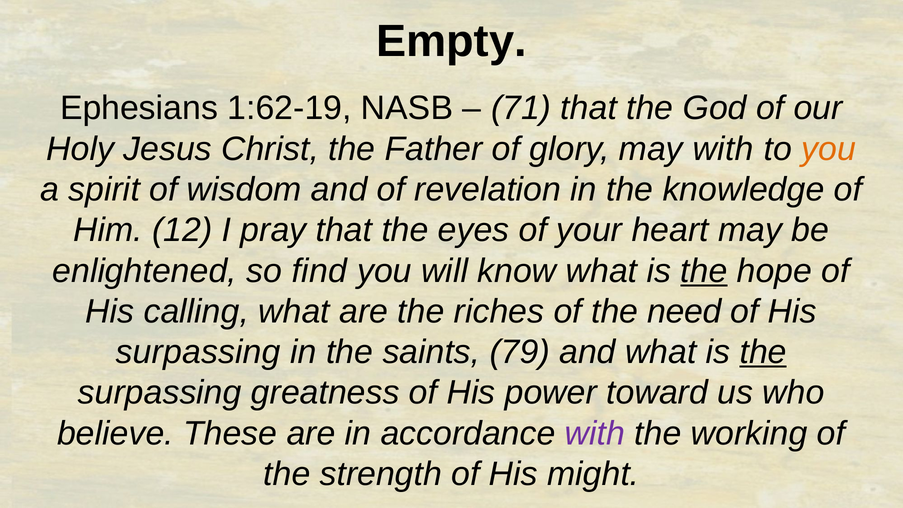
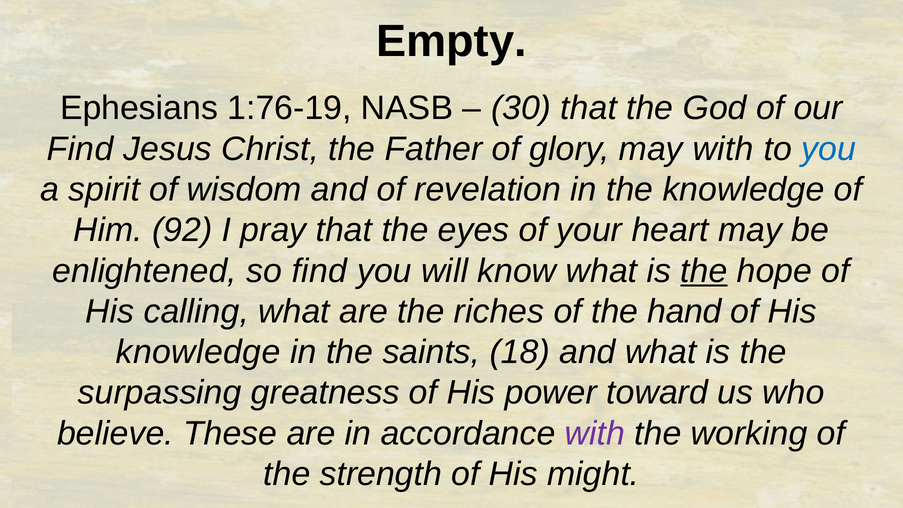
1:62-19: 1:62-19 -> 1:76-19
71: 71 -> 30
Holy at (80, 149): Holy -> Find
you at (829, 149) colour: orange -> blue
12: 12 -> 92
need: need -> hand
surpassing at (198, 352): surpassing -> knowledge
79: 79 -> 18
the at (763, 352) underline: present -> none
